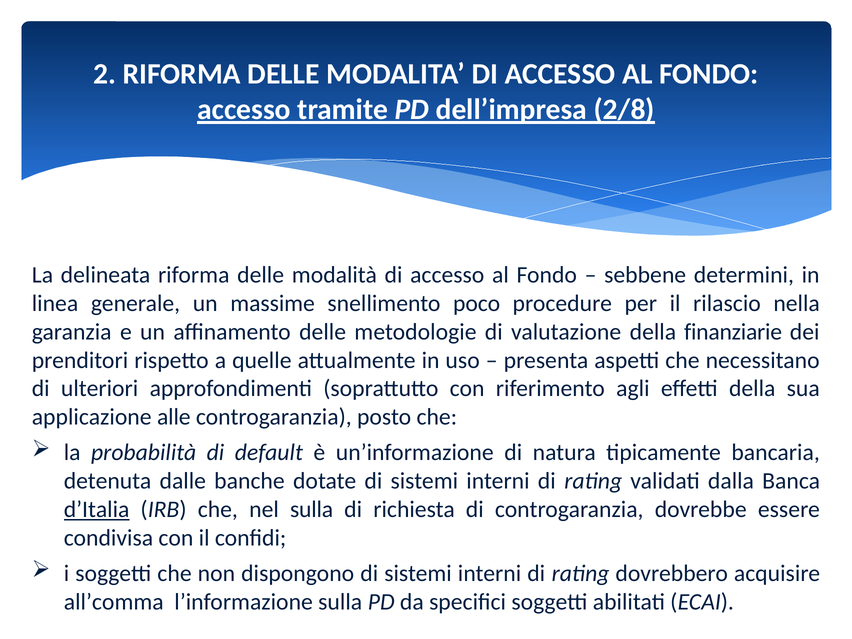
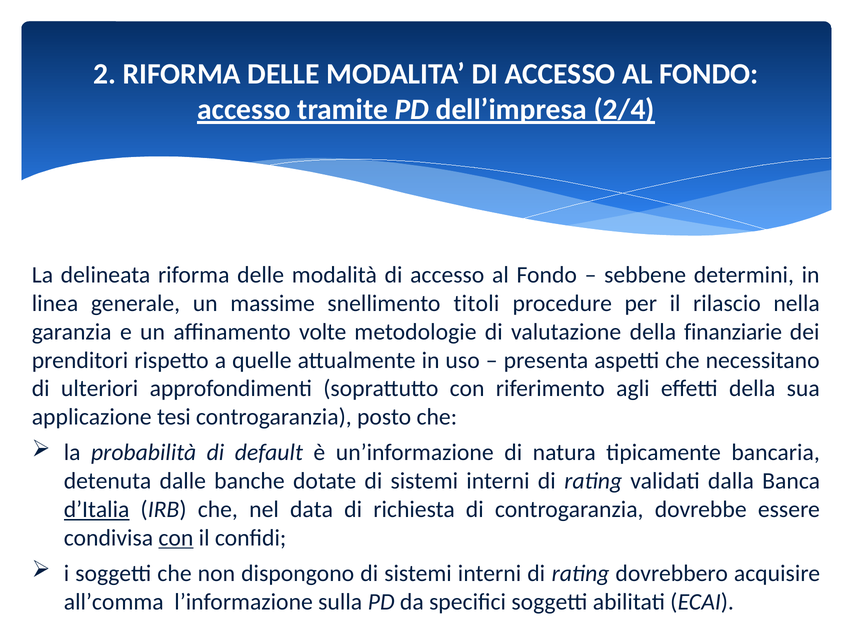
2/8: 2/8 -> 2/4
poco: poco -> titoli
affinamento delle: delle -> volte
alle: alle -> tesi
nel sulla: sulla -> data
con at (176, 538) underline: none -> present
